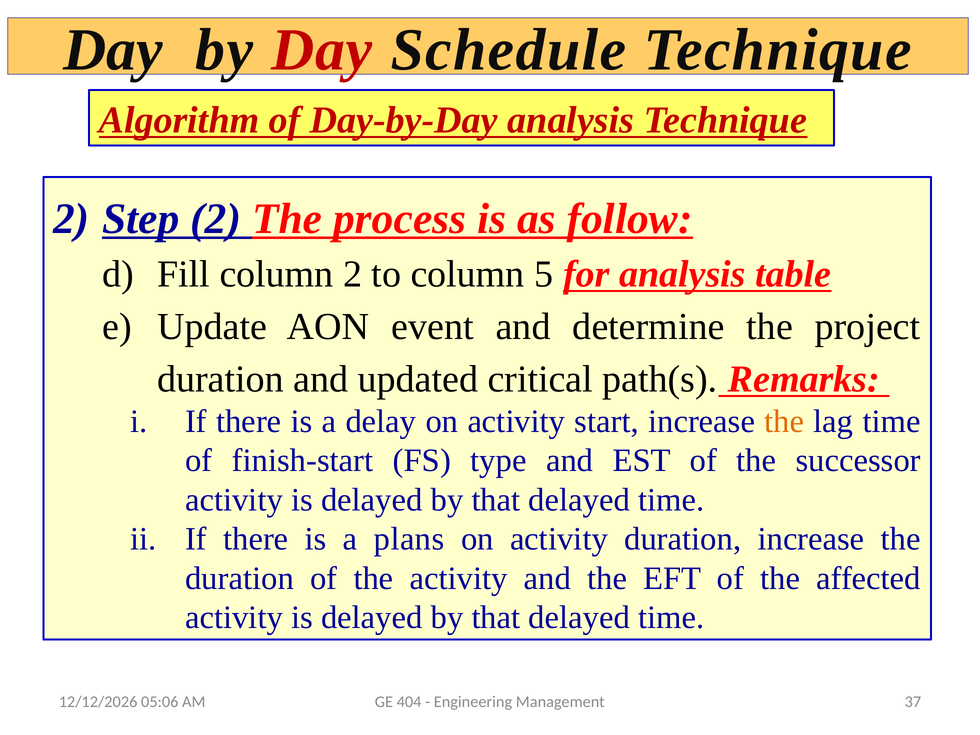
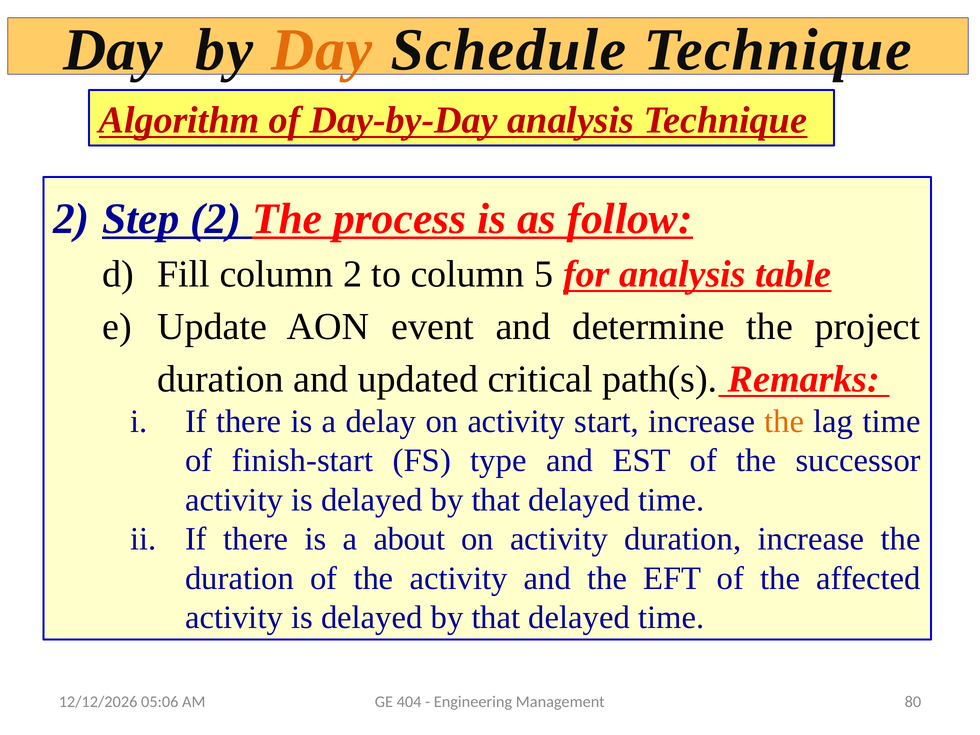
Day at (322, 50) colour: red -> orange
plans: plans -> about
37: 37 -> 80
